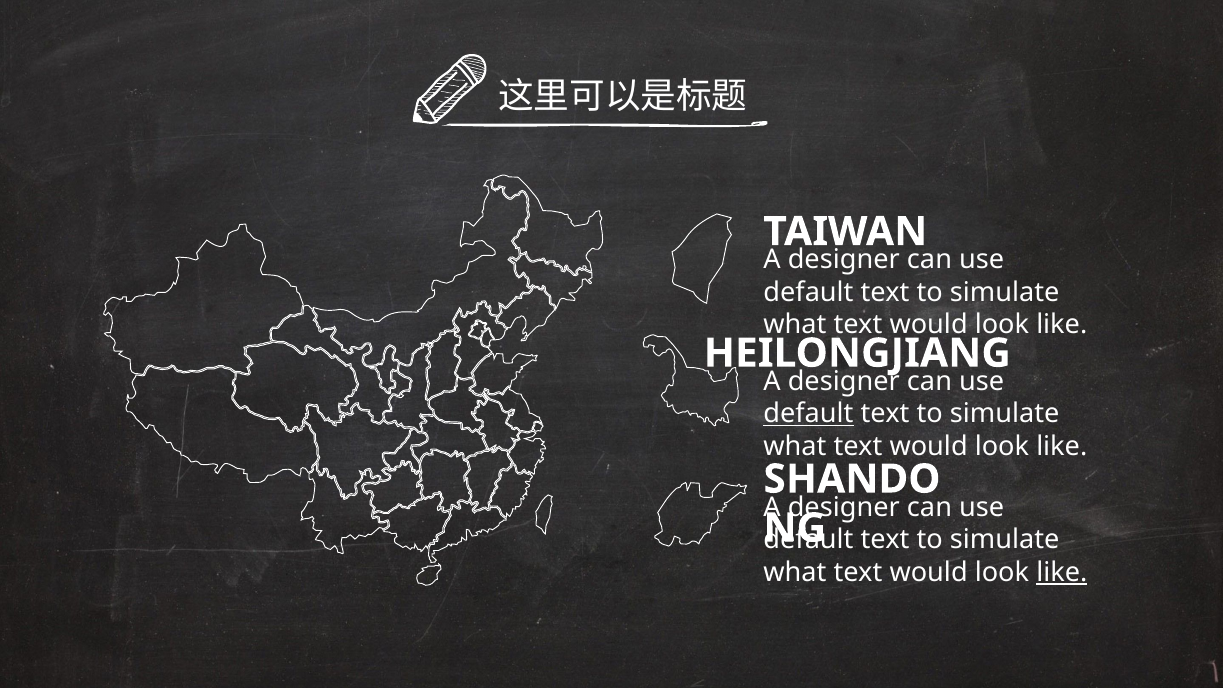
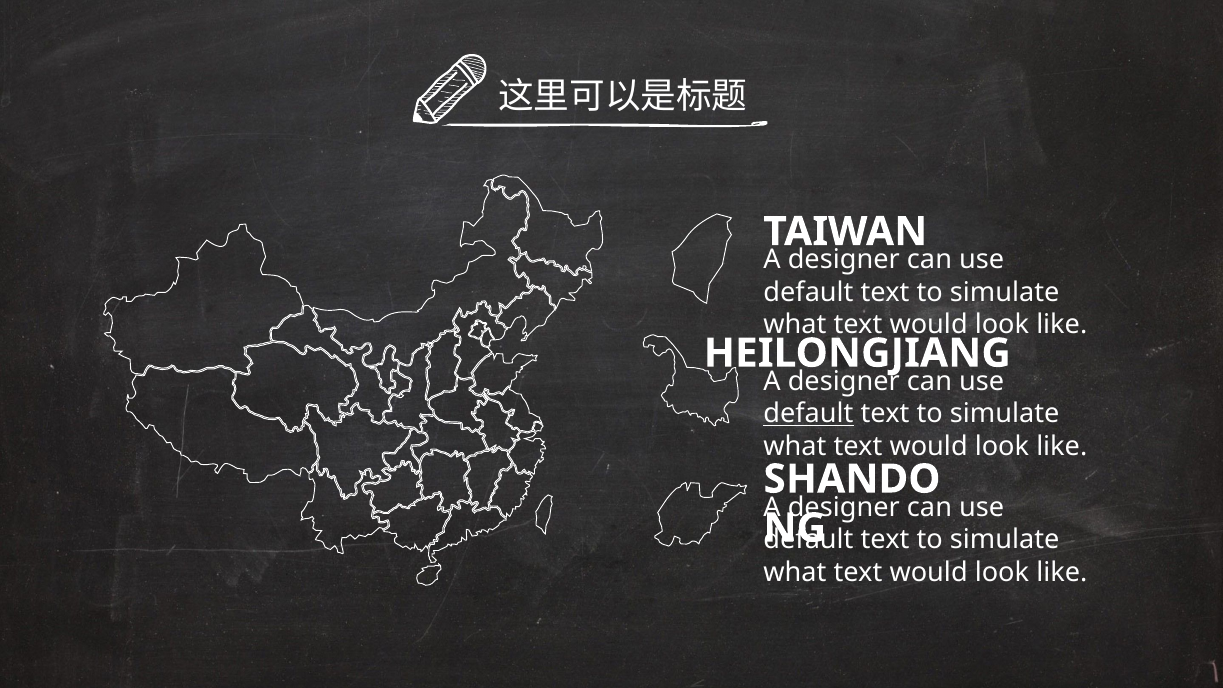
like at (1062, 572) underline: present -> none
